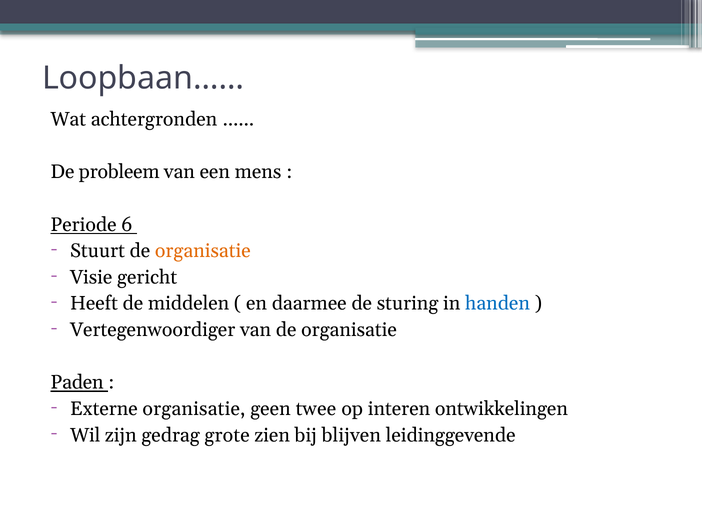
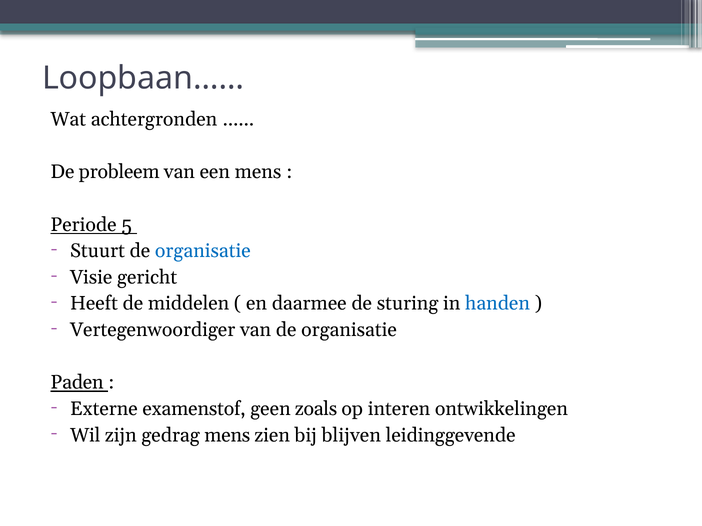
6: 6 -> 5
organisatie at (203, 251) colour: orange -> blue
Externe organisatie: organisatie -> examenstof
twee: twee -> zoals
gedrag grote: grote -> mens
